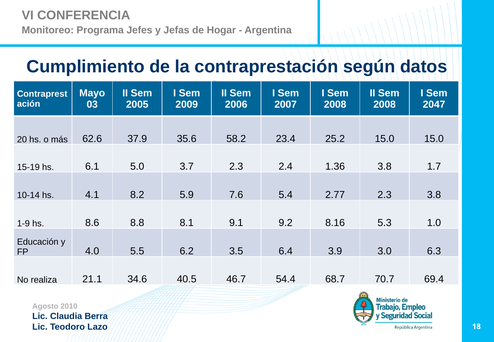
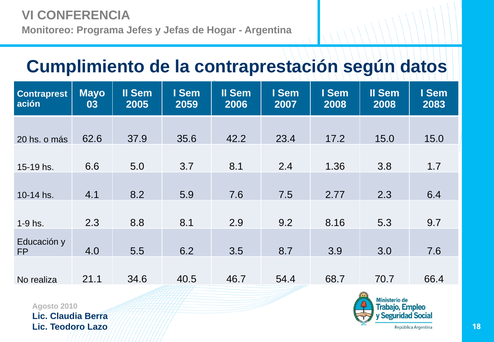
2009: 2009 -> 2059
2047: 2047 -> 2083
58.2: 58.2 -> 42.2
25.2: 25.2 -> 17.2
6.1: 6.1 -> 6.6
3.7 2.3: 2.3 -> 8.1
5.4: 5.4 -> 7.5
2.3 3.8: 3.8 -> 6.4
hs 8.6: 8.6 -> 2.3
9.1: 9.1 -> 2.9
1.0: 1.0 -> 9.7
6.4: 6.4 -> 8.7
3.0 6.3: 6.3 -> 7.6
69.4: 69.4 -> 66.4
